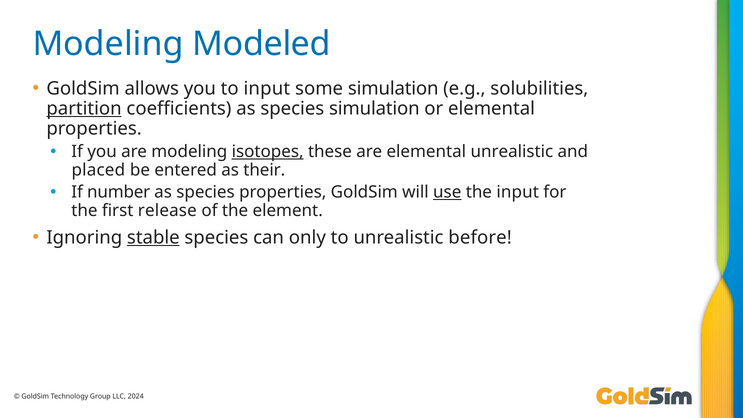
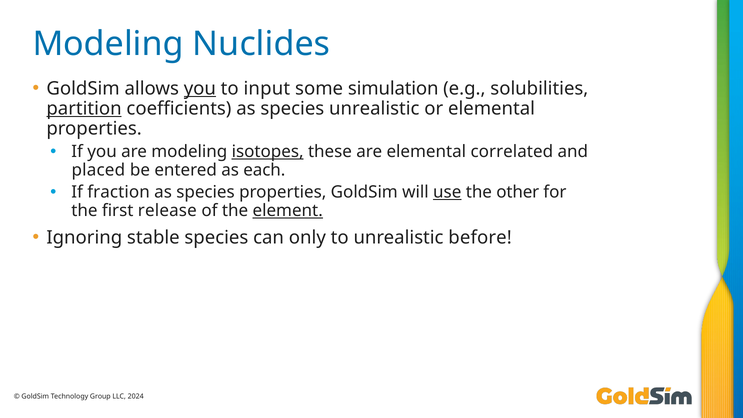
Modeled: Modeled -> Nuclides
you at (200, 88) underline: none -> present
species simulation: simulation -> unrealistic
elemental unrealistic: unrealistic -> correlated
their: their -> each
number: number -> fraction
the input: input -> other
element underline: none -> present
stable underline: present -> none
